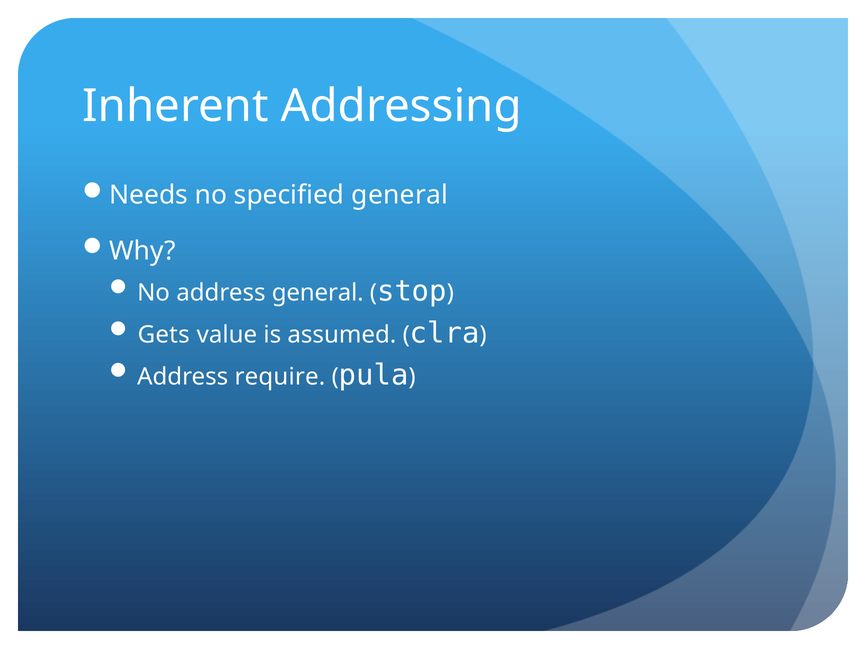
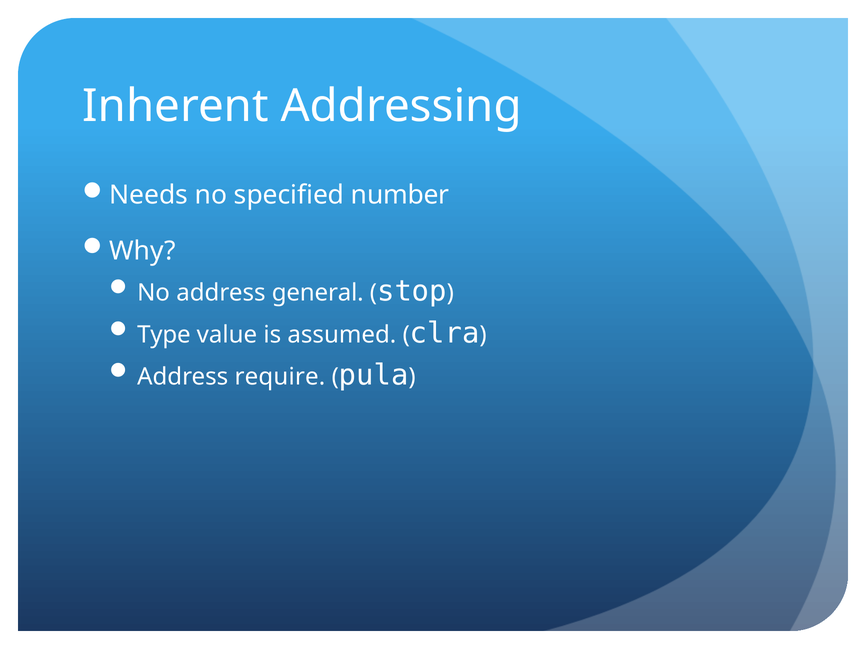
specified general: general -> number
Gets: Gets -> Type
